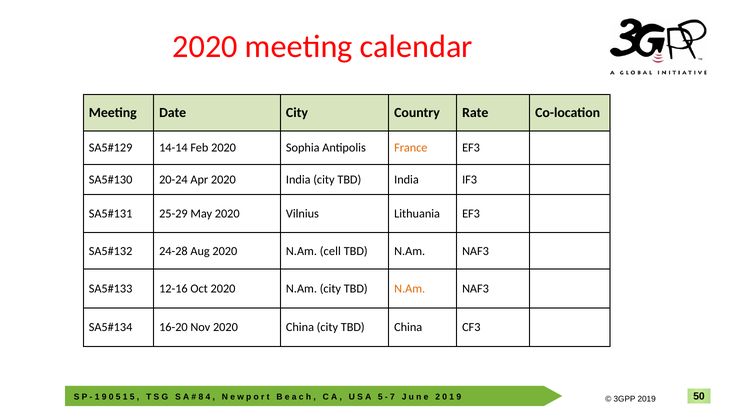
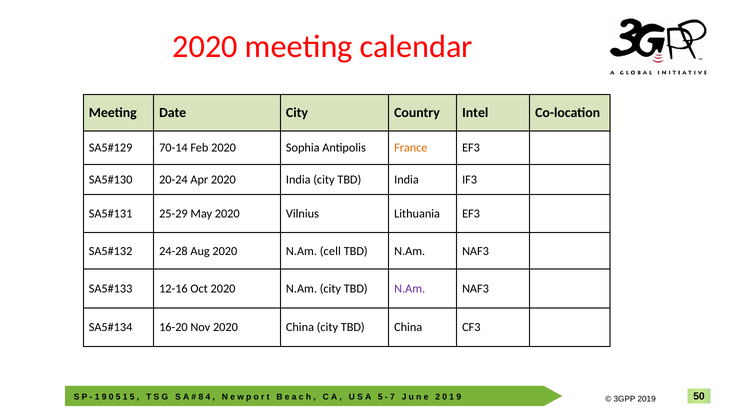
Rate: Rate -> Intel
14-14: 14-14 -> 70-14
N.Am at (410, 288) colour: orange -> purple
